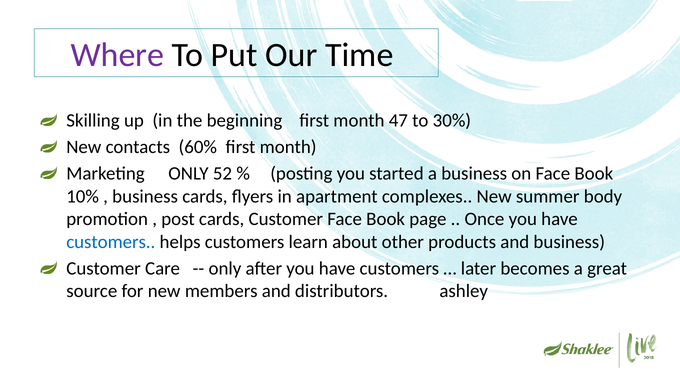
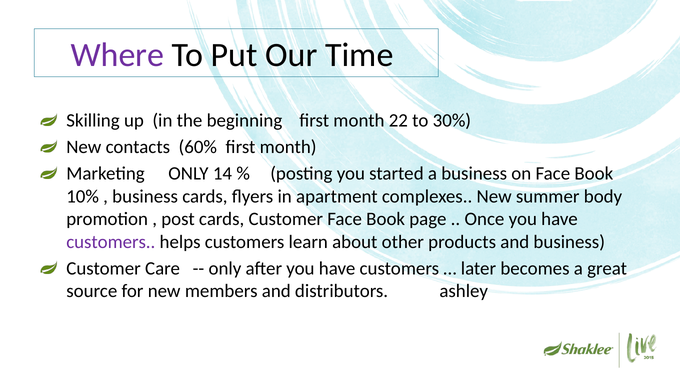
47: 47 -> 22
52: 52 -> 14
customers at (111, 242) colour: blue -> purple
